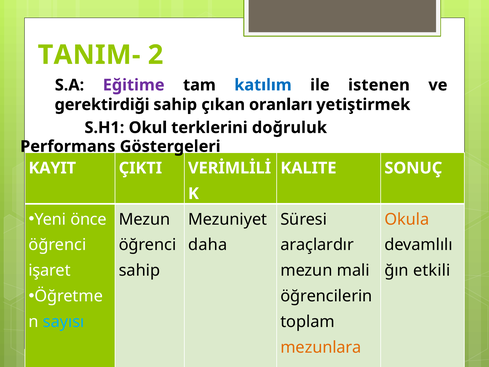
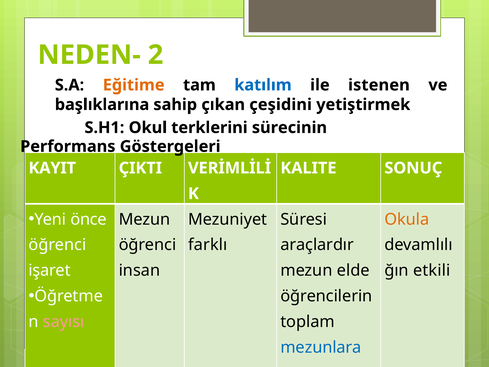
TANIM-: TANIM- -> NEDEN-
Eğitime colour: purple -> orange
gerektirdiği: gerektirdiği -> başlıklarına
oranları: oranları -> çeşidini
doğruluk: doğruluk -> sürecinin
daha: daha -> farklı
sahip at (139, 270): sahip -> insan
mali: mali -> elde
sayısı colour: light blue -> pink
mezunlara colour: orange -> blue
